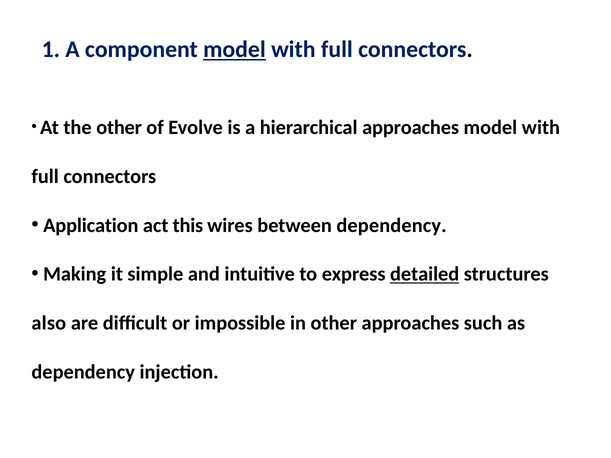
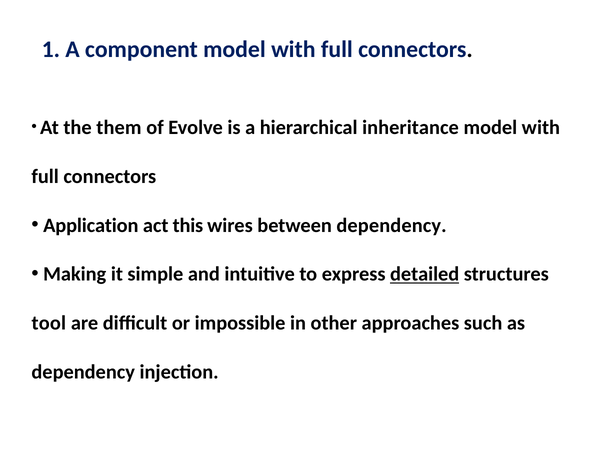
model at (234, 49) underline: present -> none
the other: other -> them
hierarchical approaches: approaches -> inheritance
also: also -> tool
